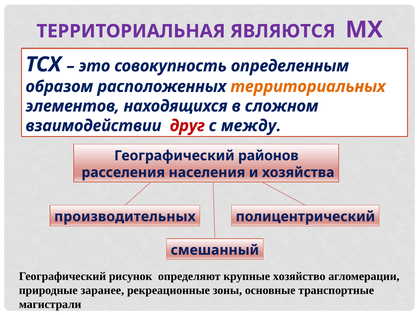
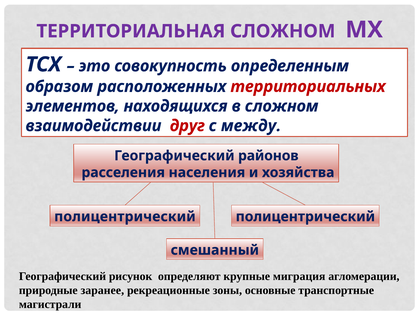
ТЕРРИТОРИАЛЬНАЯ ЯВЛЯЮТСЯ: ЯВЛЯЮТСЯ -> СЛОЖНОМ
территориальных colour: orange -> red
производительных at (125, 216): производительных -> полицентрический
хозяйство: хозяйство -> миграция
